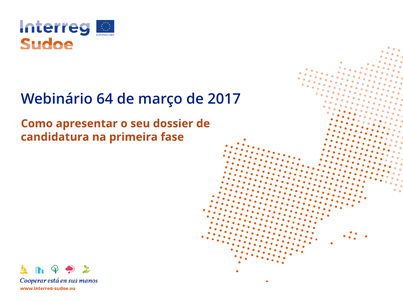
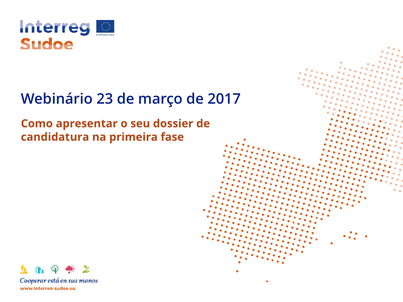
64: 64 -> 23
